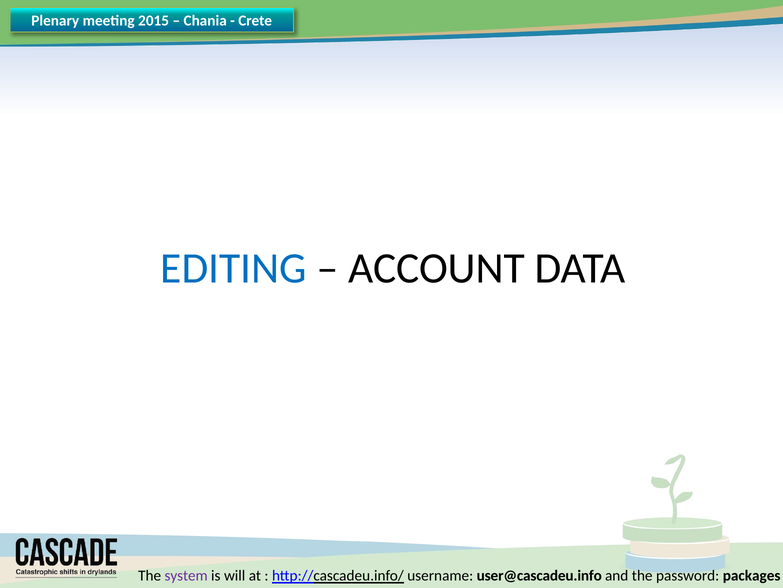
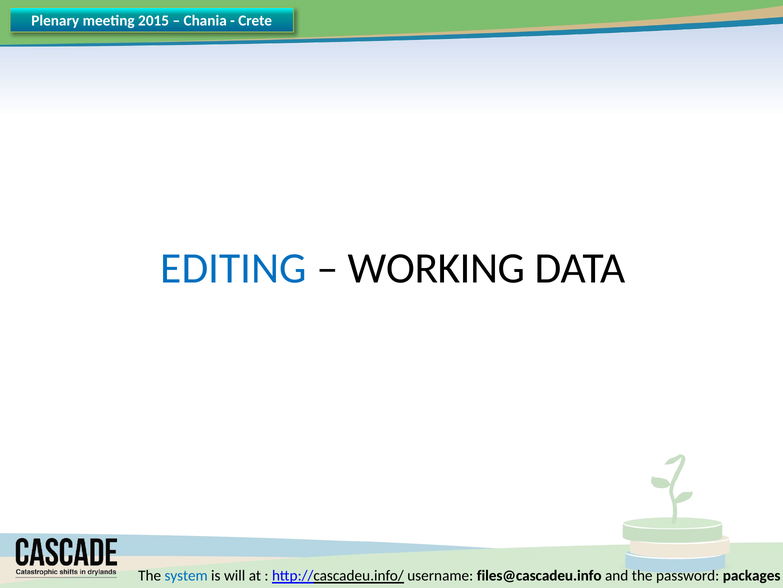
ACCOUNT: ACCOUNT -> WORKING
system colour: purple -> blue
user@cascadeu.info: user@cascadeu.info -> files@cascadeu.info
